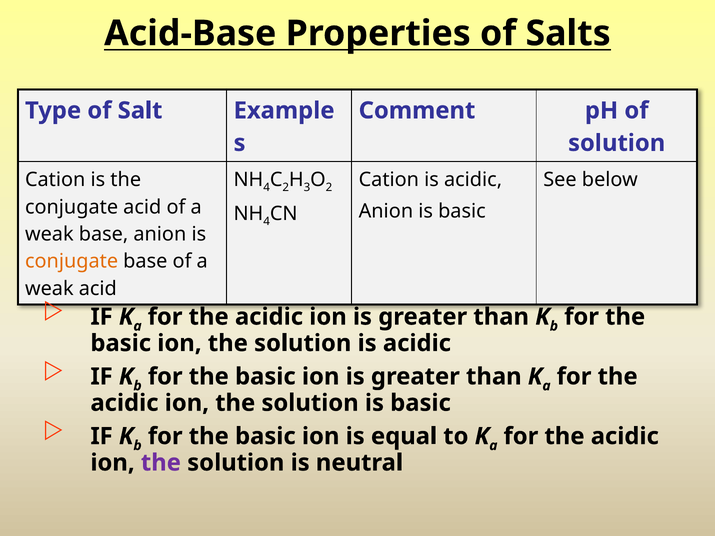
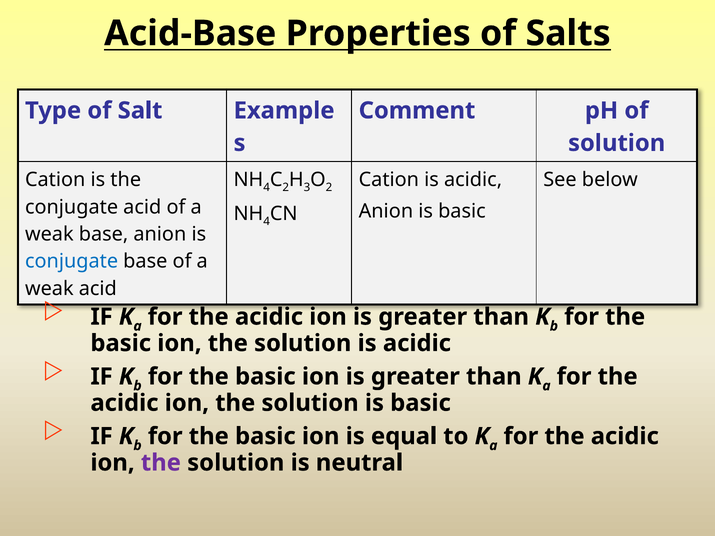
conjugate at (72, 261) colour: orange -> blue
